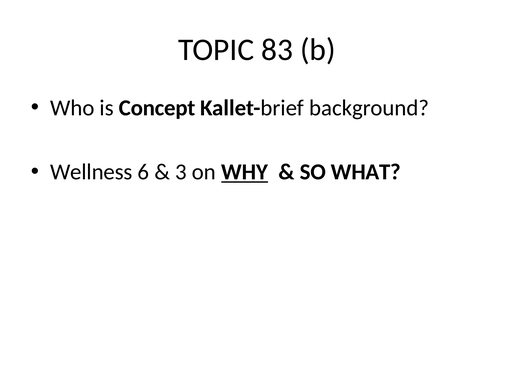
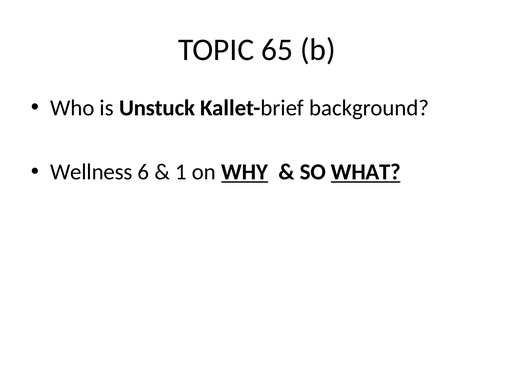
83: 83 -> 65
Concept: Concept -> Unstuck
3: 3 -> 1
WHAT underline: none -> present
